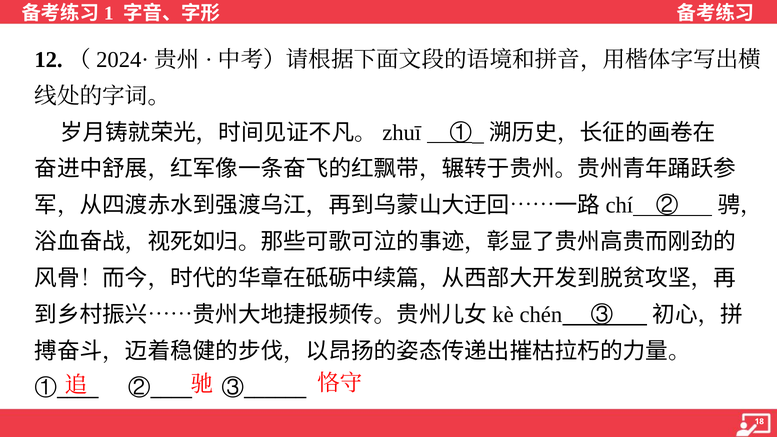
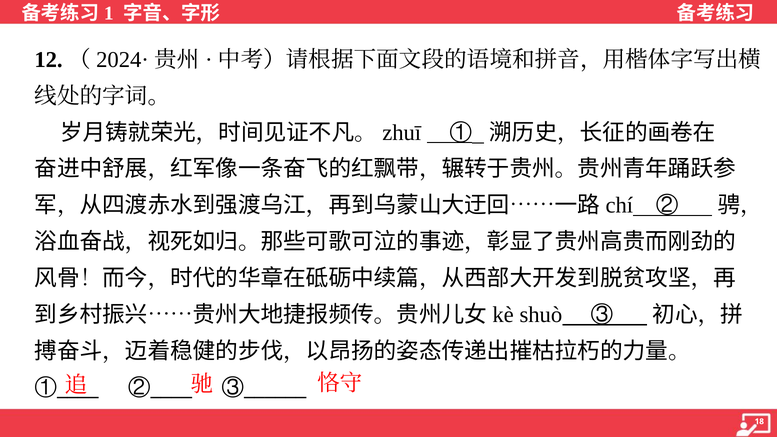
chén: chén -> shuò
